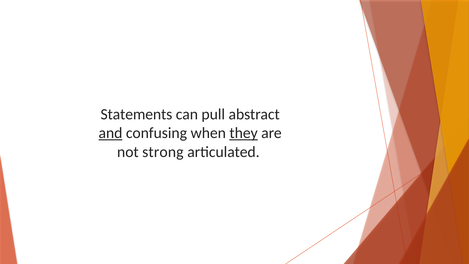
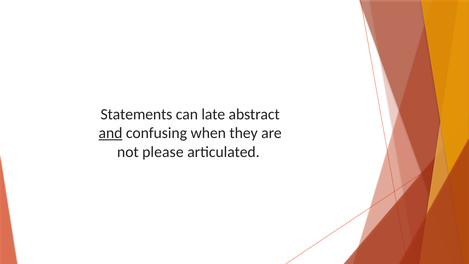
pull: pull -> late
they underline: present -> none
strong: strong -> please
